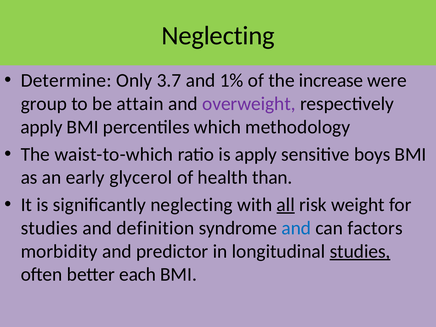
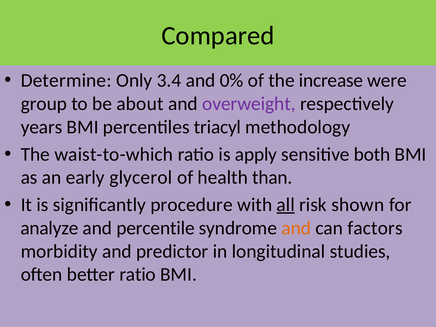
Neglecting at (218, 36): Neglecting -> Compared
3.7: 3.7 -> 3.4
1%: 1% -> 0%
attain: attain -> about
apply at (42, 127): apply -> years
which: which -> triacyl
boys: boys -> both
significantly neglecting: neglecting -> procedure
weight: weight -> shown
studies at (49, 228): studies -> analyze
definition: definition -> percentile
and at (296, 228) colour: blue -> orange
studies at (360, 251) underline: present -> none
better each: each -> ratio
